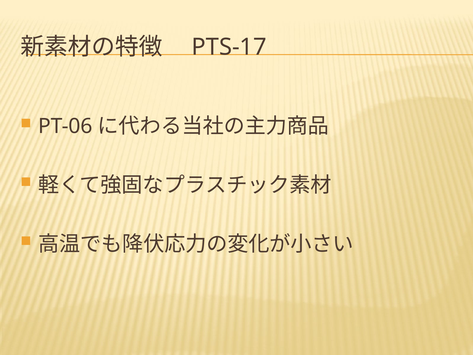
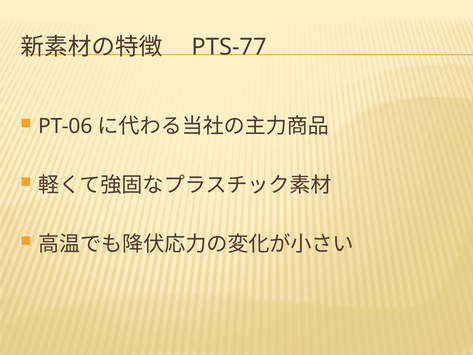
PTS-17: PTS-17 -> PTS-77
